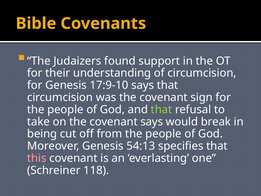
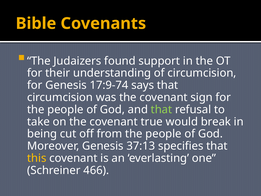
17:9-10: 17:9-10 -> 17:9-74
covenant says: says -> true
54:13: 54:13 -> 37:13
this colour: pink -> yellow
118: 118 -> 466
